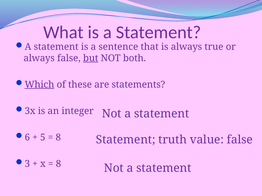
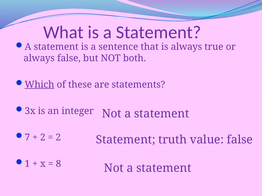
but underline: present -> none
6: 6 -> 7
5 at (43, 138): 5 -> 2
8 at (58, 138): 8 -> 2
3: 3 -> 1
